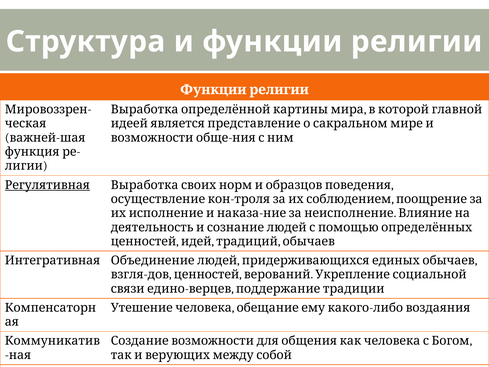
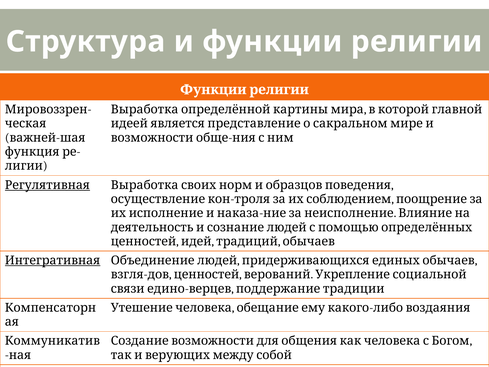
Интегративная underline: none -> present
